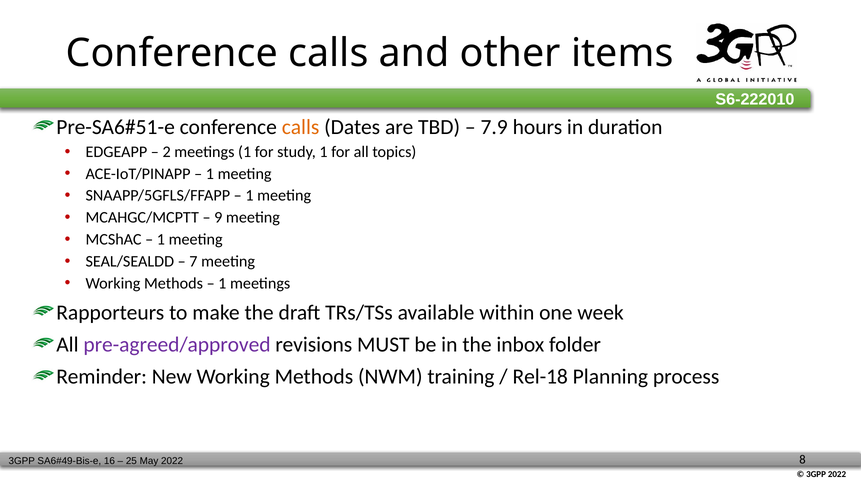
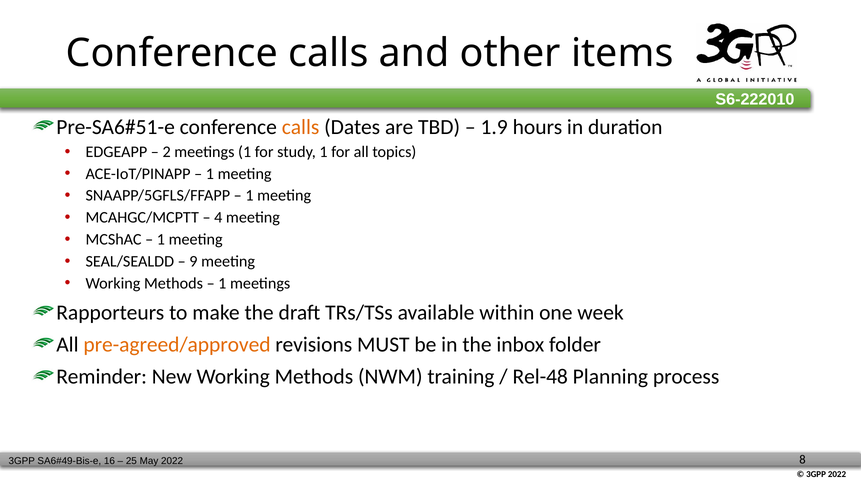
7.9: 7.9 -> 1.9
9: 9 -> 4
7: 7 -> 9
pre-agreed/approved colour: purple -> orange
Rel-18: Rel-18 -> Rel-48
